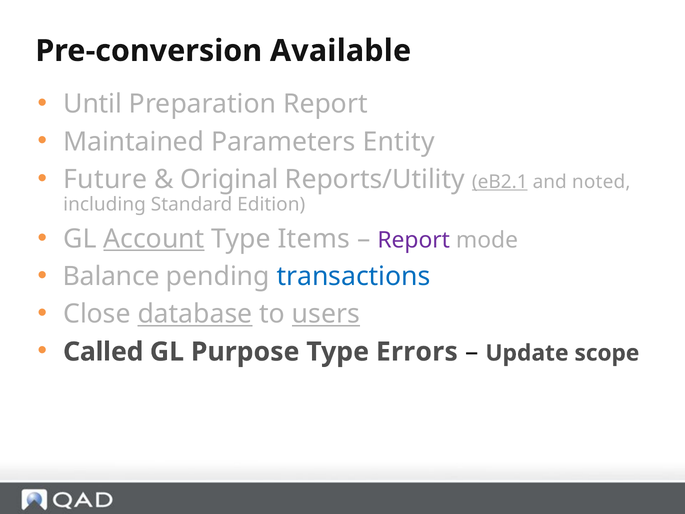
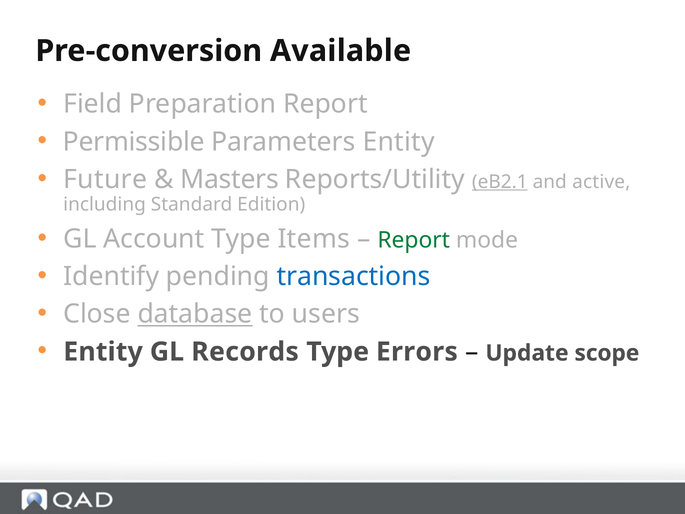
Until: Until -> Field
Maintained: Maintained -> Permissible
Original: Original -> Masters
noted: noted -> active
Account underline: present -> none
Report at (414, 240) colour: purple -> green
Balance: Balance -> Identify
users underline: present -> none
Called at (103, 352): Called -> Entity
Purpose: Purpose -> Records
